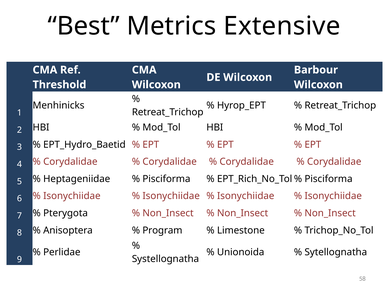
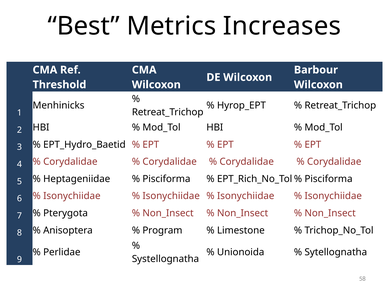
Extensive: Extensive -> Increases
